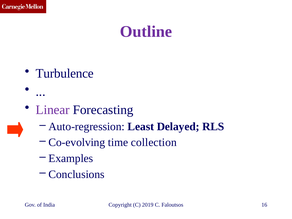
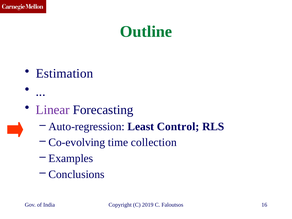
Outline colour: purple -> green
Turbulence: Turbulence -> Estimation
Delayed: Delayed -> Control
